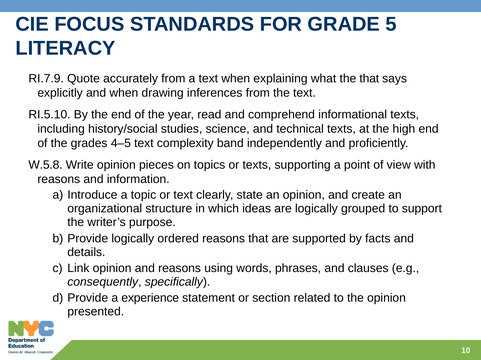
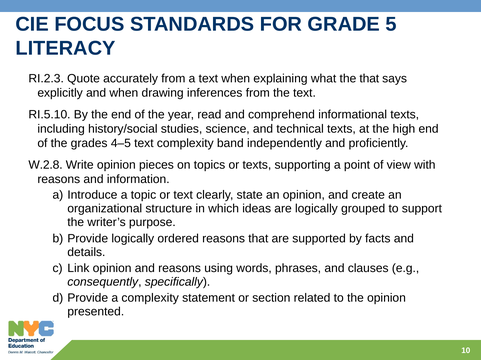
RI.7.9: RI.7.9 -> RI.2.3
W.5.8: W.5.8 -> W.2.8
a experience: experience -> complexity
